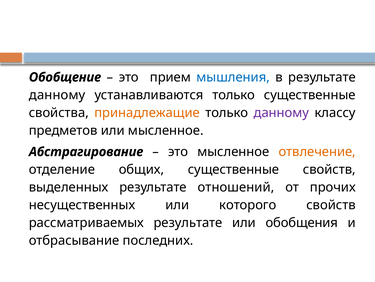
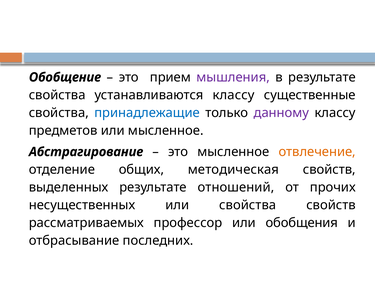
мышления colour: blue -> purple
данному at (57, 95): данному -> свойства
устанавливаются только: только -> классу
принадлежащие colour: orange -> blue
общих существенные: существенные -> методическая
или которого: которого -> свойства
рассматриваемых результате: результате -> профессор
